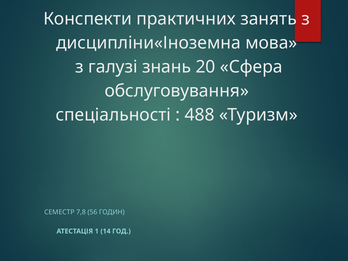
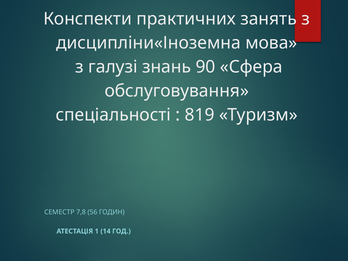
20: 20 -> 90
488: 488 -> 819
